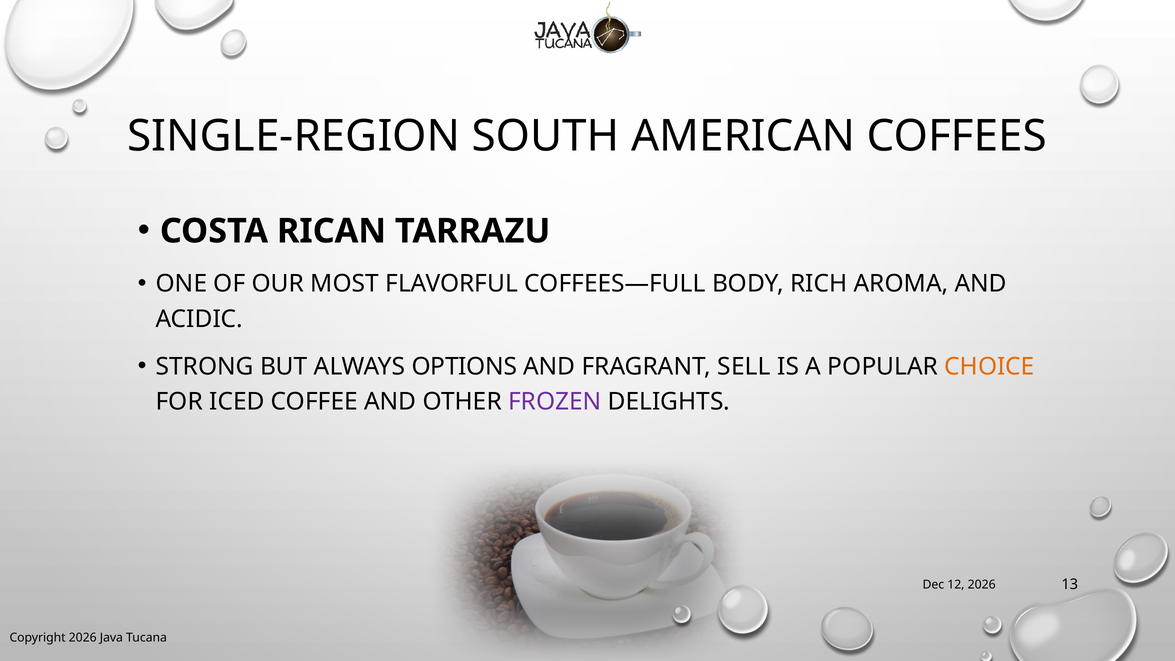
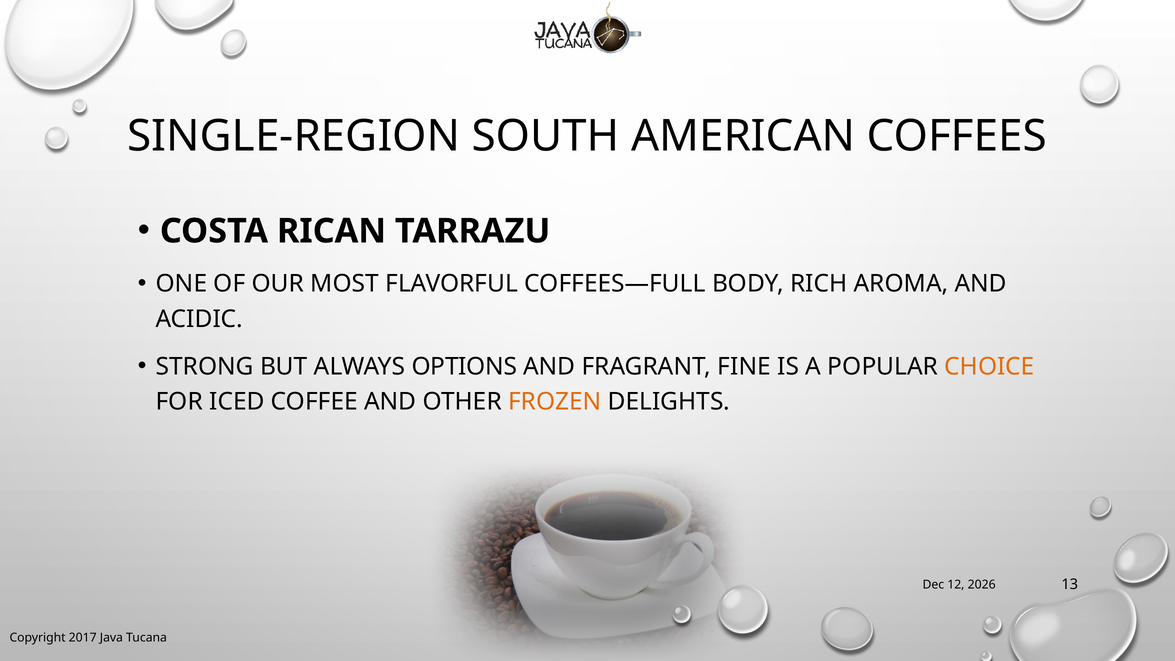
SELL: SELL -> FINE
FROZEN colour: purple -> orange
Copyright 2026: 2026 -> 2017
